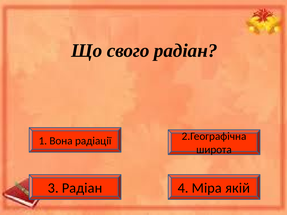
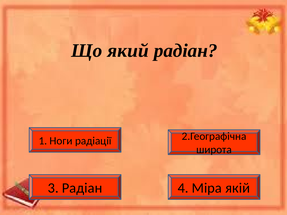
свого: свого -> який
Вона: Вона -> Ноги
